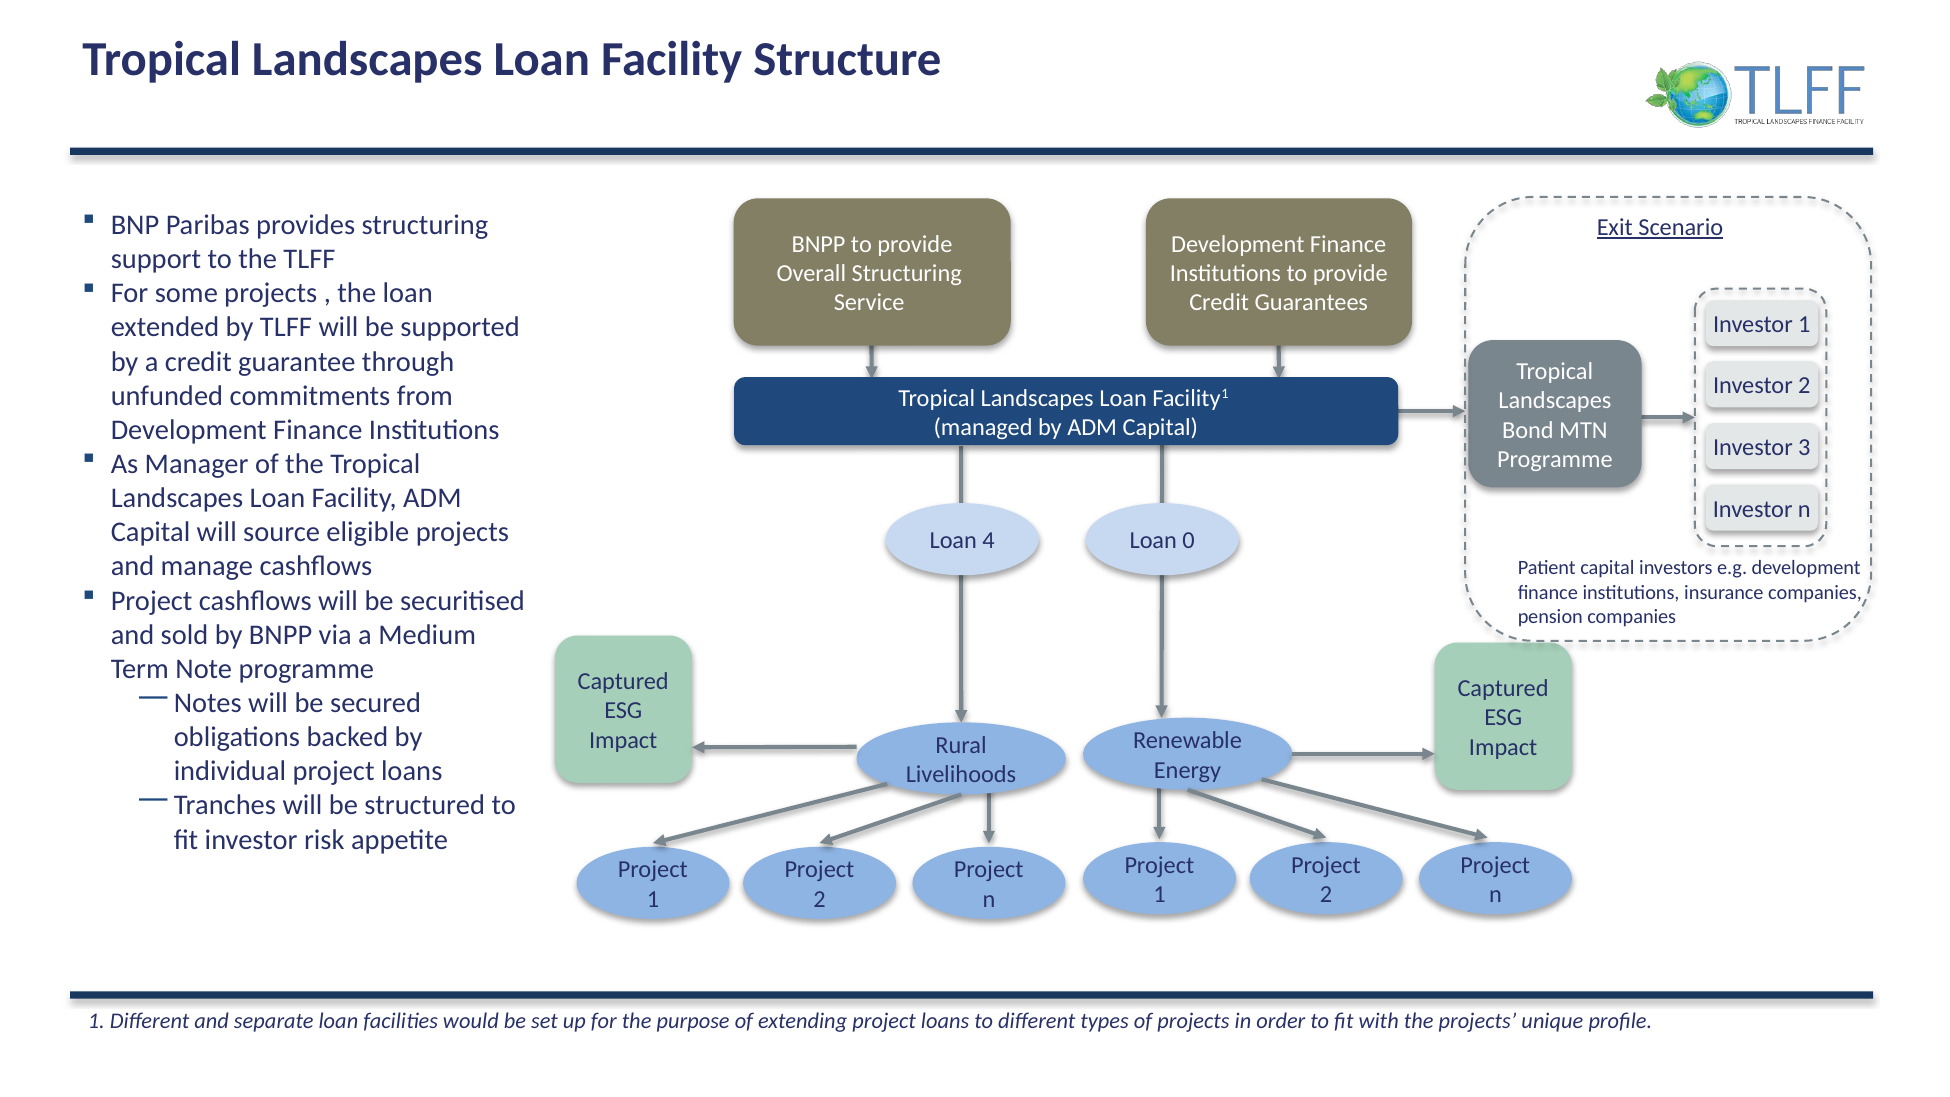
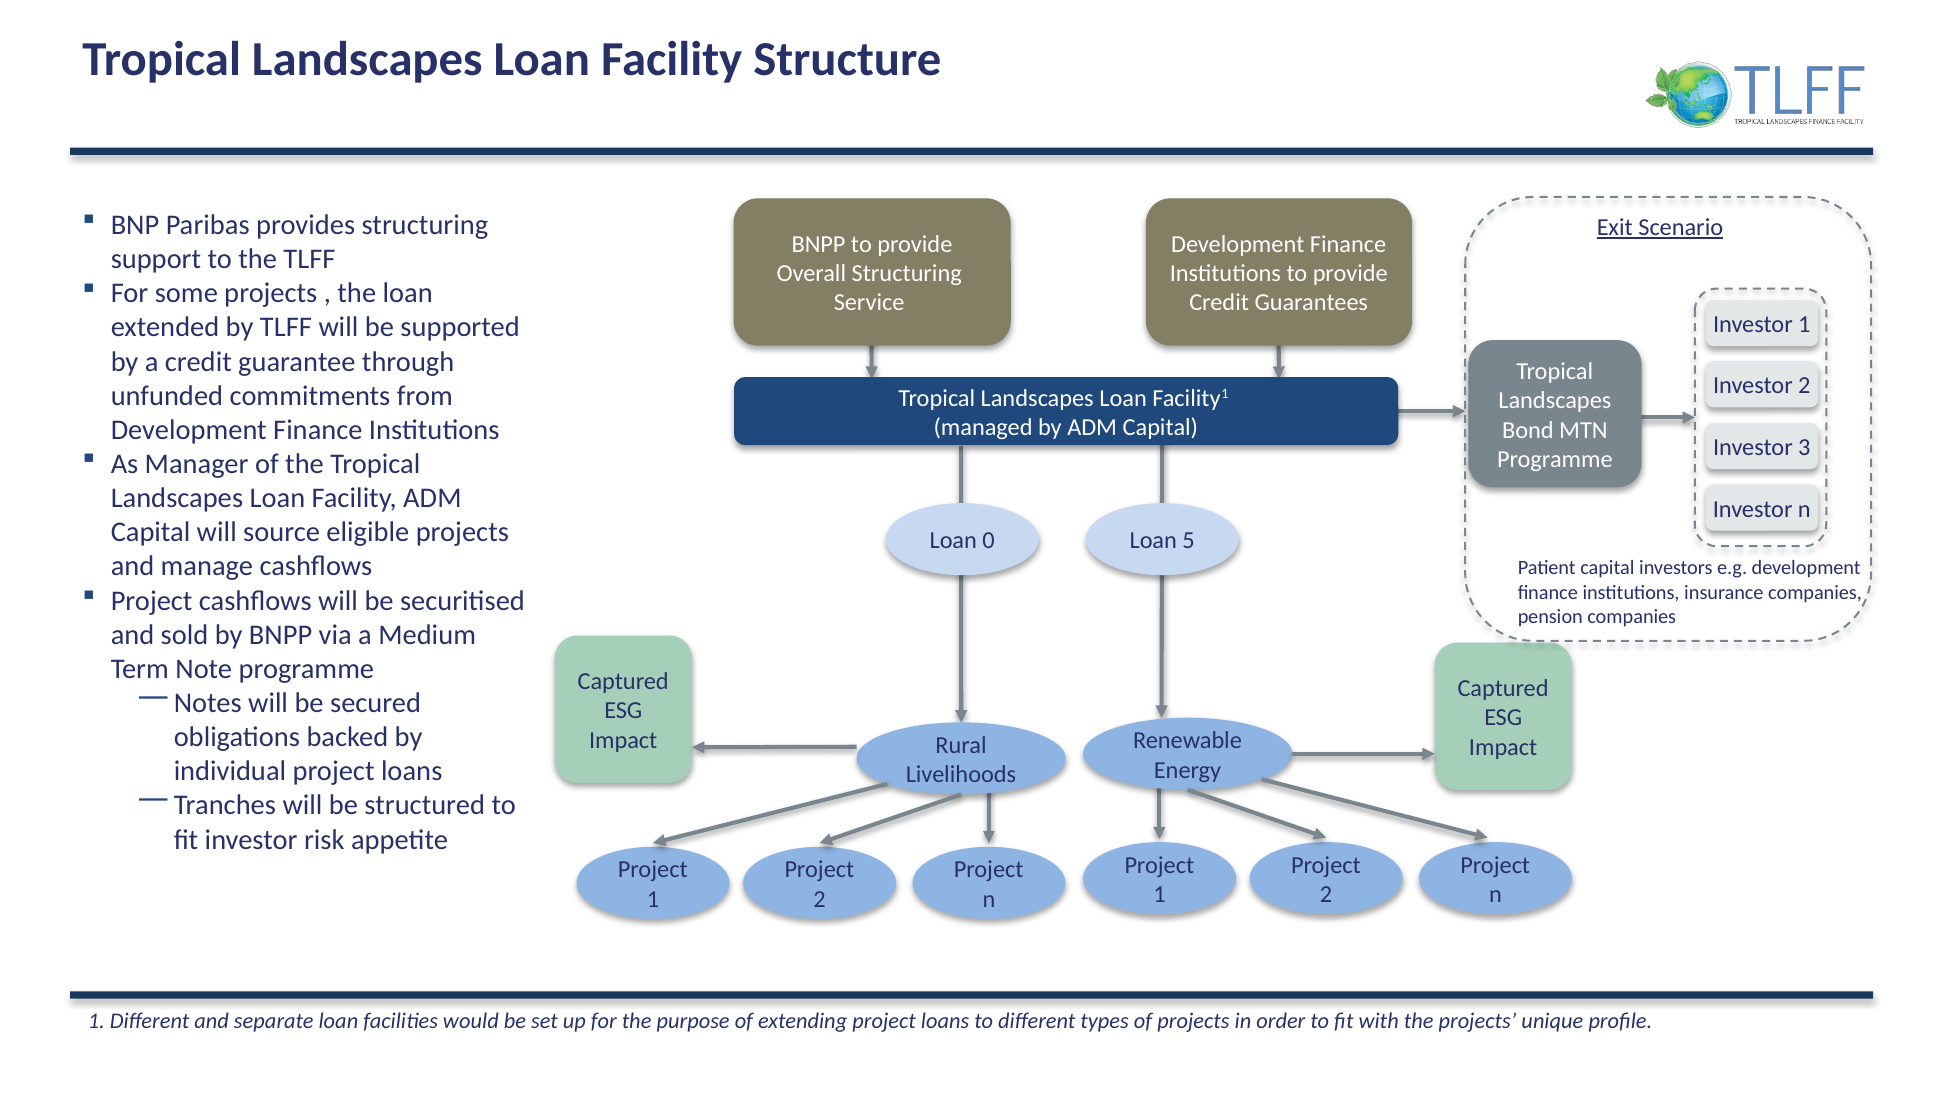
4: 4 -> 0
0: 0 -> 5
